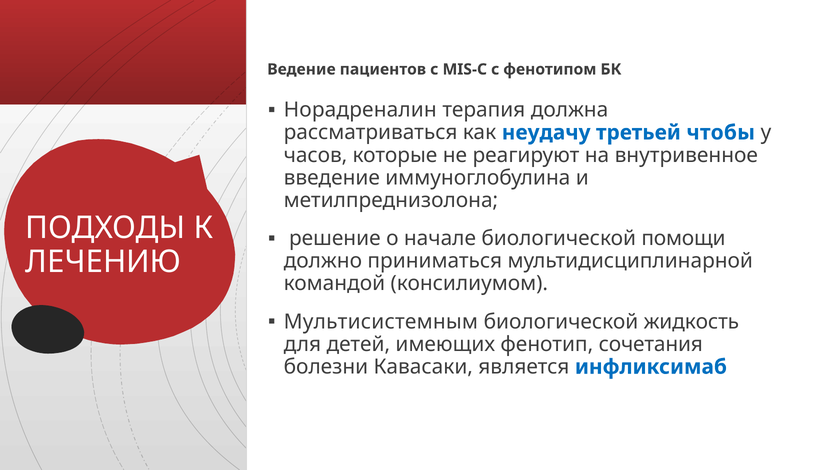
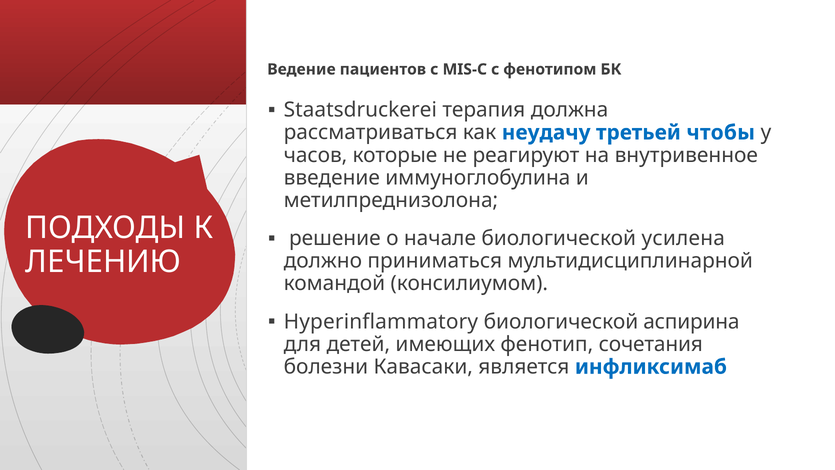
Норадреналин: Норадреналин -> Staatsdruckerei
помощи: помощи -> усилена
Мультисистемным: Мультисистемным -> Hyperinflammatory
жидкость: жидкость -> аспирина
